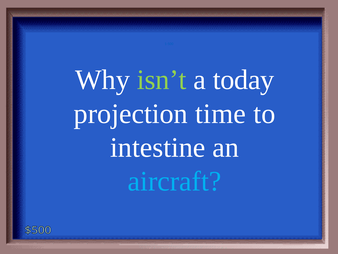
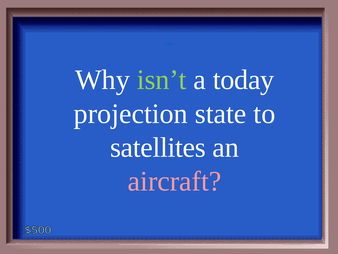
time: time -> state
intestine: intestine -> satellites
aircraft colour: light blue -> pink
